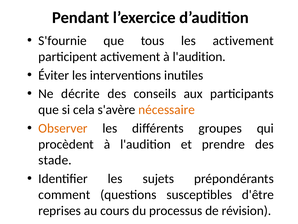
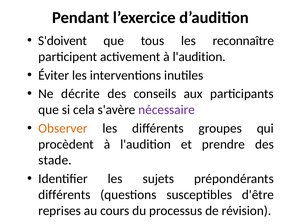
S'fournie: S'fournie -> S'doivent
les activement: activement -> reconnaître
nécessaire colour: orange -> purple
comment at (64, 194): comment -> différents
